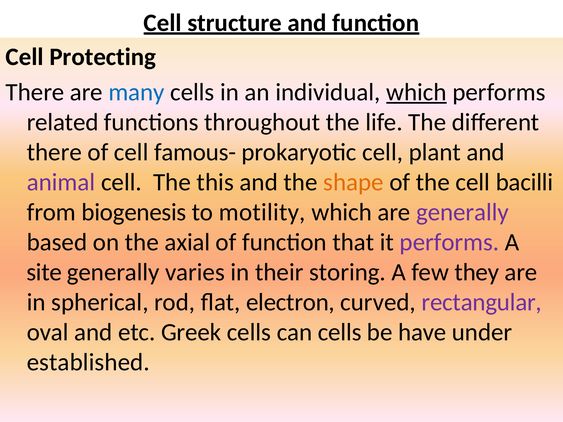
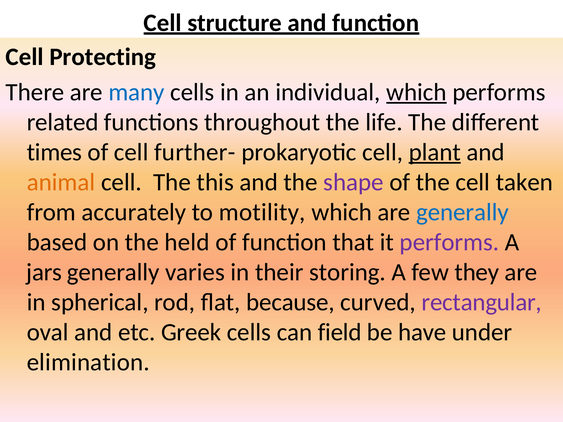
there at (54, 152): there -> times
famous-: famous- -> further-
plant underline: none -> present
animal colour: purple -> orange
shape colour: orange -> purple
bacilli: bacilli -> taken
biogenesis: biogenesis -> accurately
generally at (462, 212) colour: purple -> blue
axial: axial -> held
site: site -> jars
electron: electron -> because
can cells: cells -> field
established: established -> elimination
